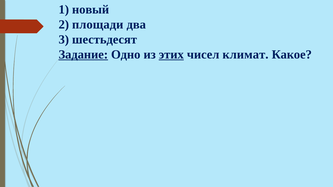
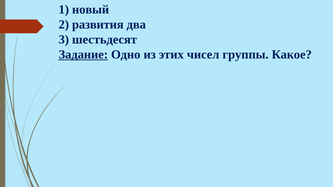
площади: площади -> развития
этих underline: present -> none
климат: климат -> группы
